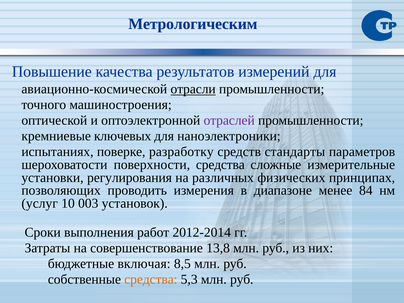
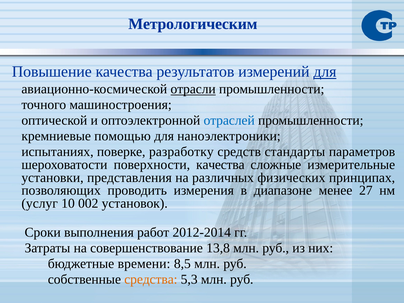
для at (325, 72) underline: none -> present
отраслей colour: purple -> blue
ключевых: ключевых -> помощью
поверхности средства: средства -> качества
регулирования: регулирования -> представления
84: 84 -> 27
003: 003 -> 002
включая: включая -> времени
